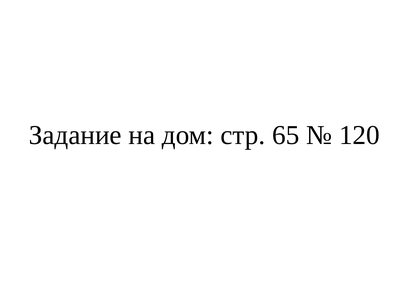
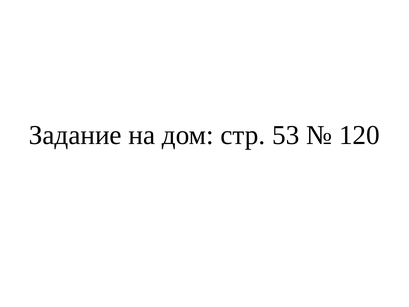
65: 65 -> 53
